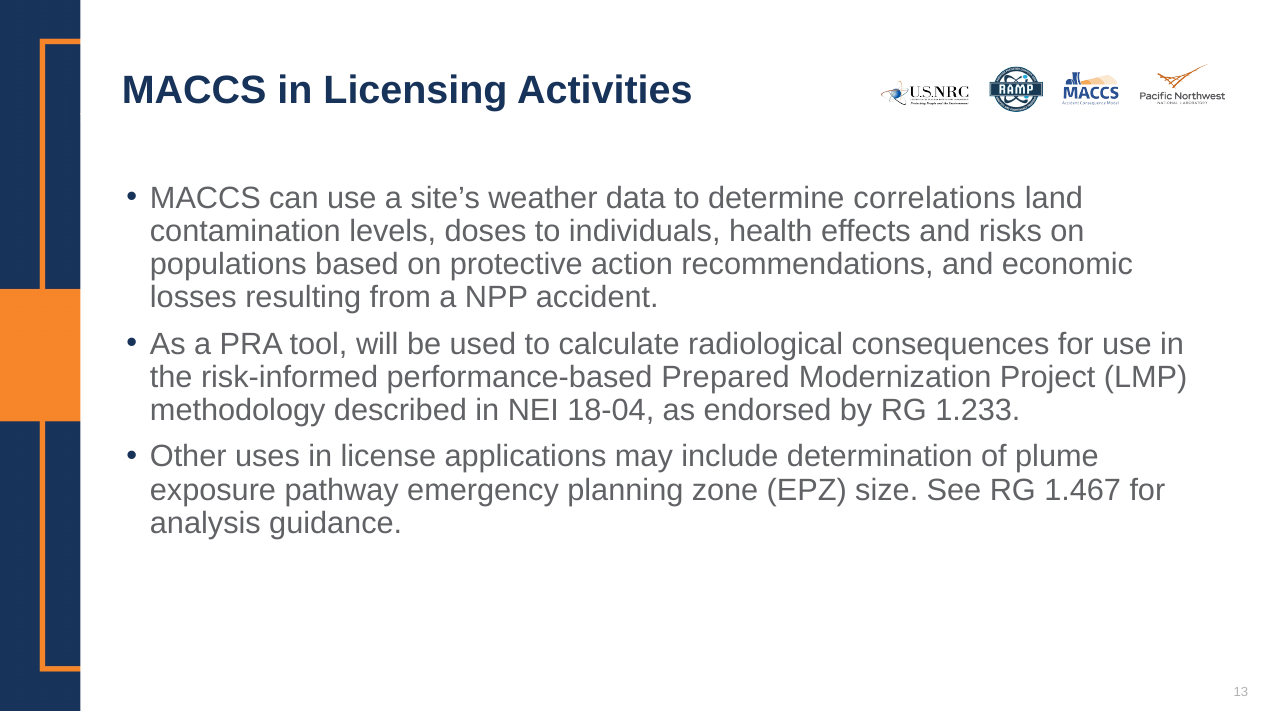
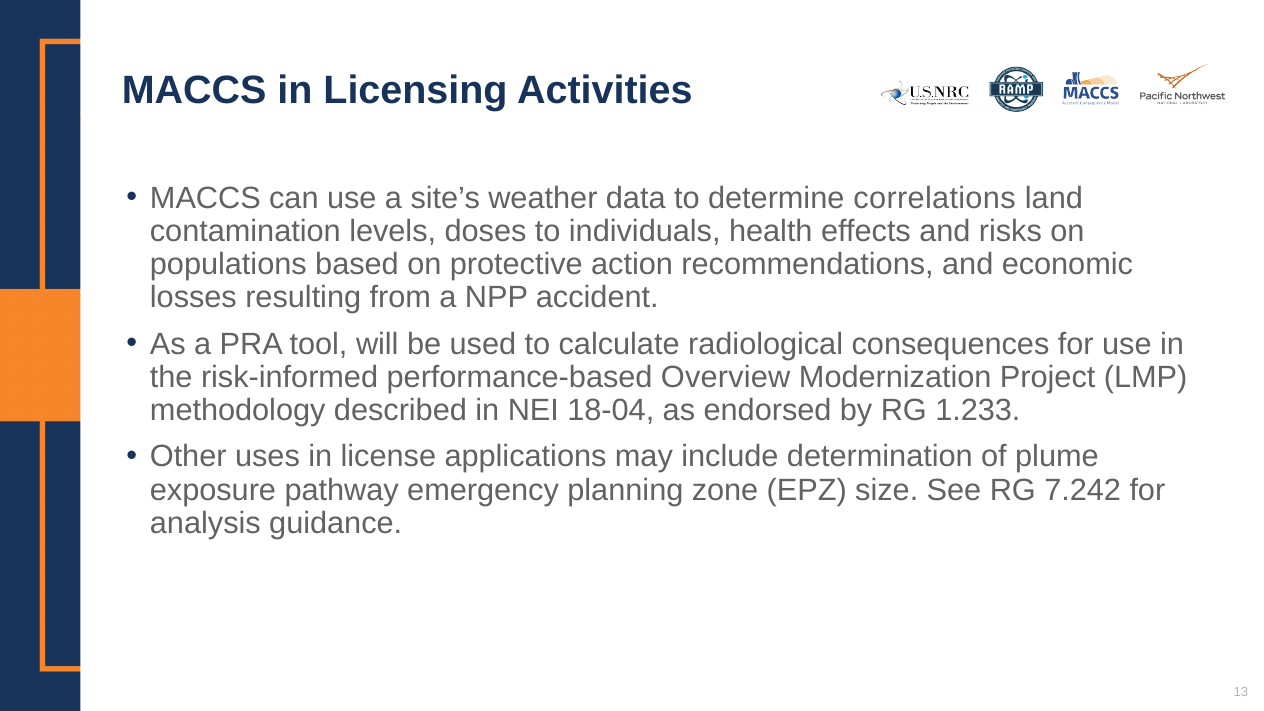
Prepared: Prepared -> Overview
1.467: 1.467 -> 7.242
